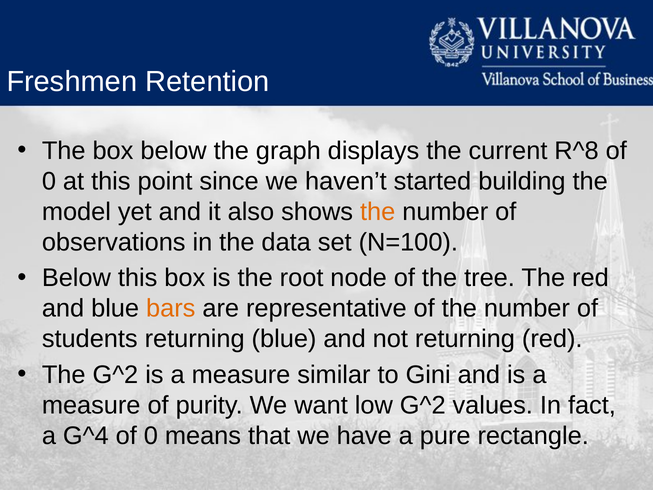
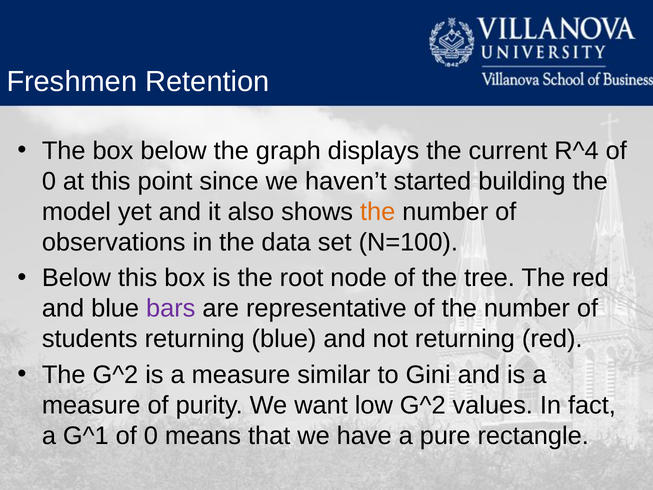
R^8: R^8 -> R^4
bars colour: orange -> purple
G^4: G^4 -> G^1
